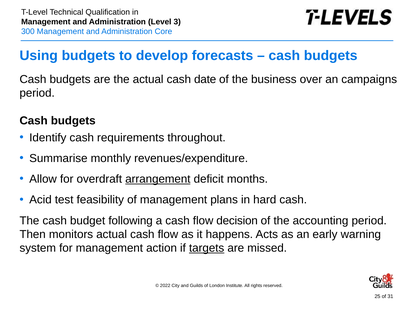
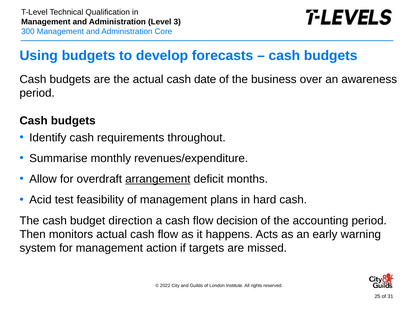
campaigns: campaigns -> awareness
following: following -> direction
targets underline: present -> none
